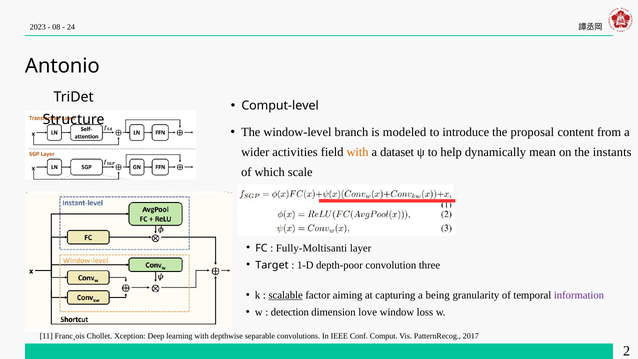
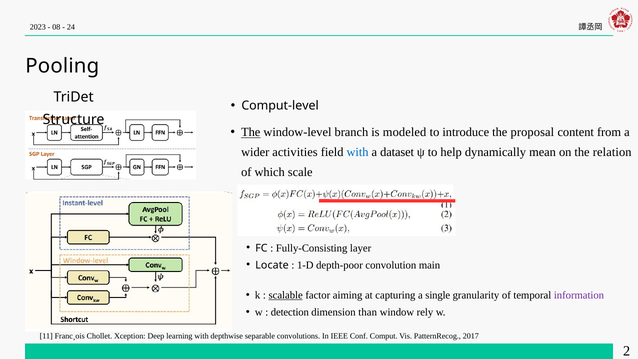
Antonio: Antonio -> Pooling
The at (251, 132) underline: none -> present
with at (358, 152) colour: orange -> blue
instants: instants -> relation
Fully-Moltisanti: Fully-Moltisanti -> Fully-Consisting
Target: Target -> Locate
three: three -> main
being: being -> single
love: love -> than
loss: loss -> rely
